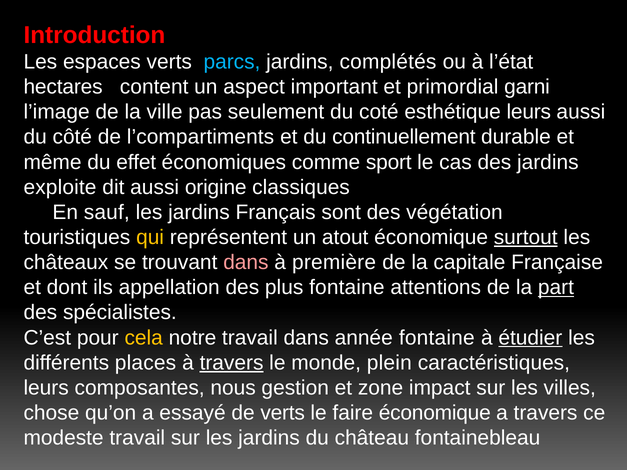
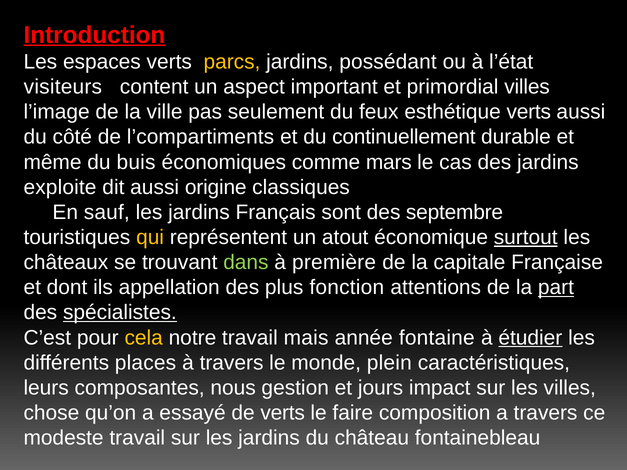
Introduction underline: none -> present
parcs colour: light blue -> yellow
complétés: complétés -> possédant
hectares: hectares -> visiteurs
primordial garni: garni -> villes
coté: coté -> feux
esthétique leurs: leurs -> verts
effet: effet -> buis
sport: sport -> mars
végétation: végétation -> septembre
dans at (246, 263) colour: pink -> light green
plus fontaine: fontaine -> fonction
spécialistes underline: none -> present
travail dans: dans -> mais
travers at (232, 363) underline: present -> none
zone: zone -> jours
faire économique: économique -> composition
